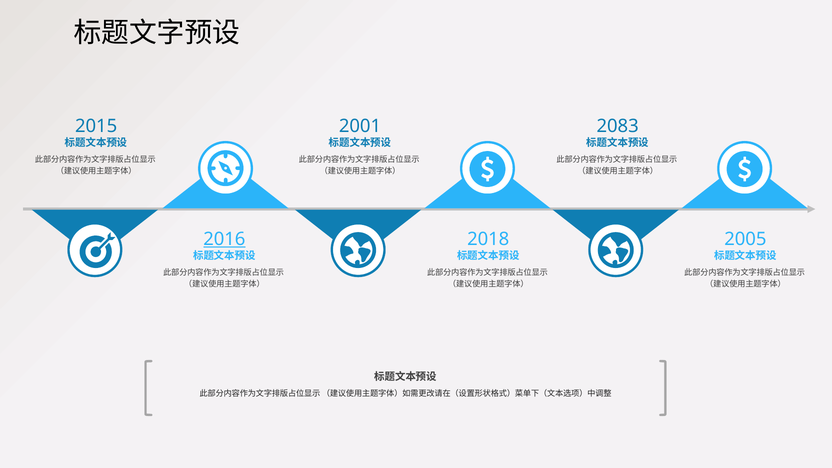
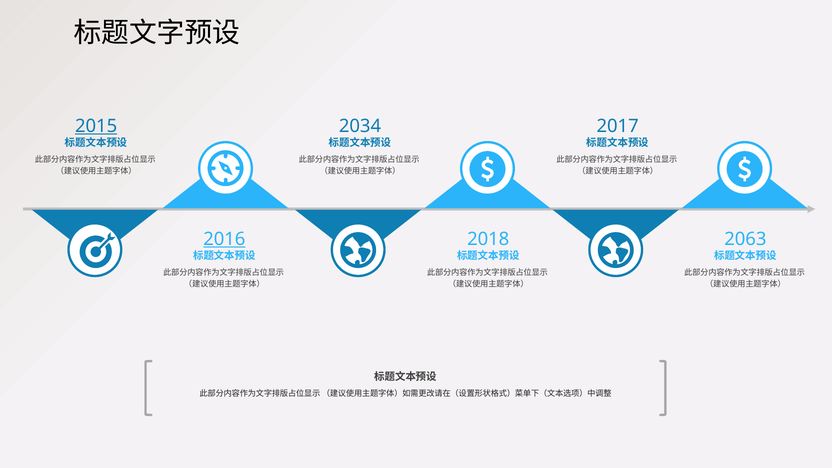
2015 underline: none -> present
2001: 2001 -> 2034
2083: 2083 -> 2017
2005: 2005 -> 2063
